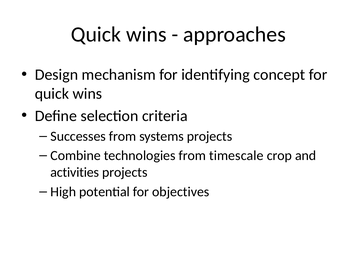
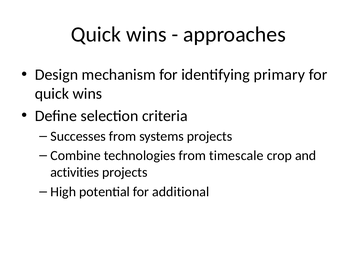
concept: concept -> primary
objectives: objectives -> additional
